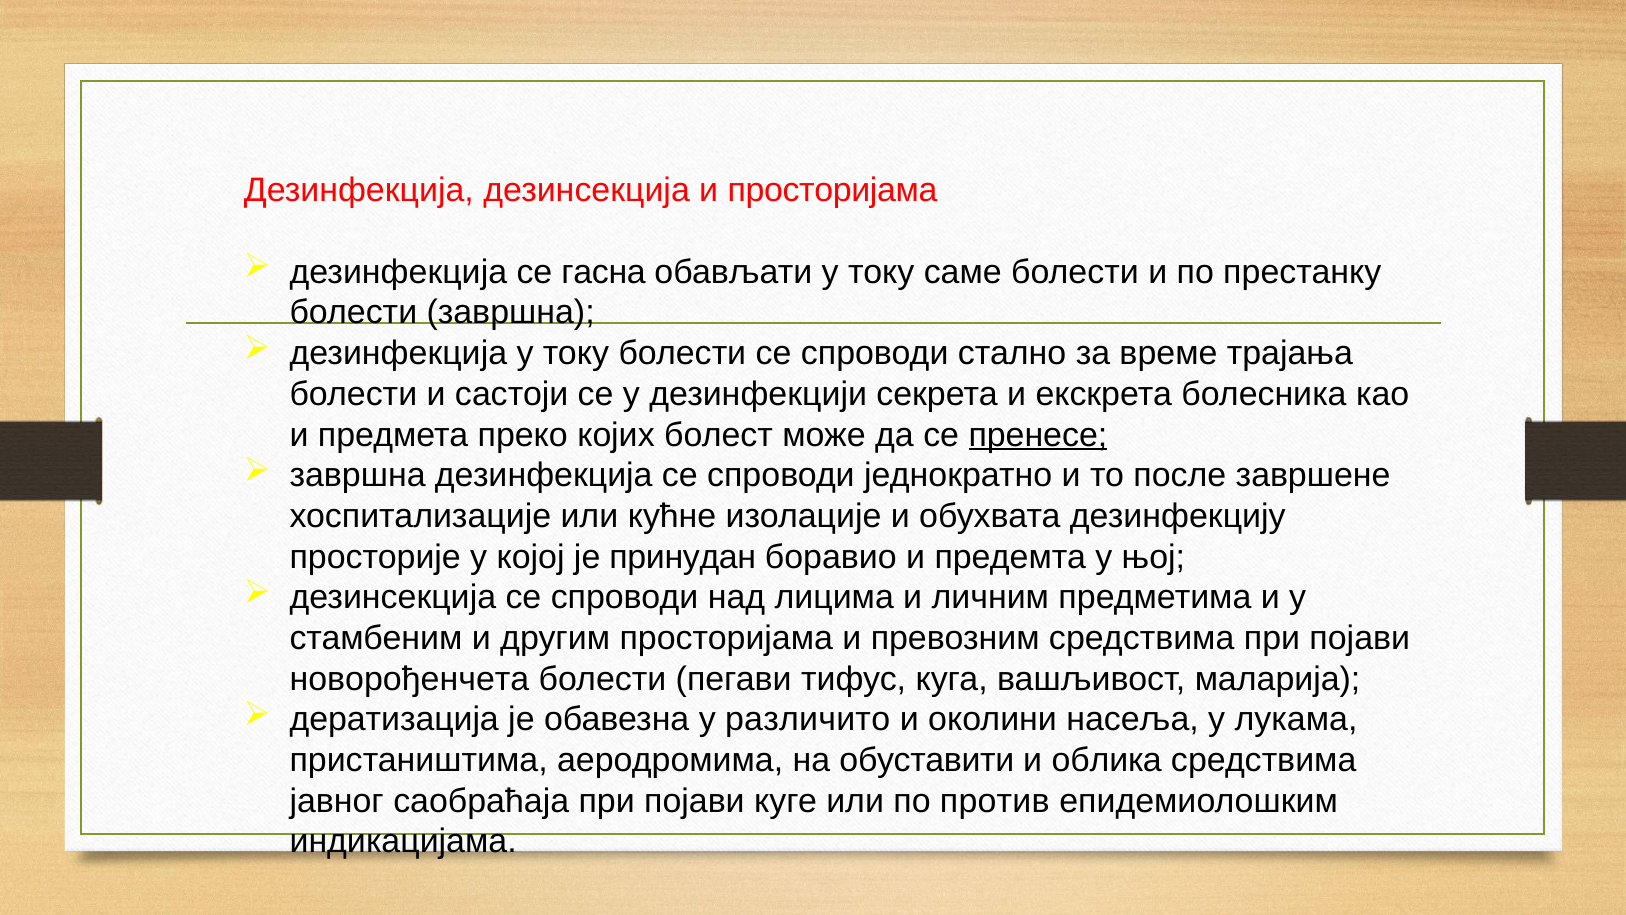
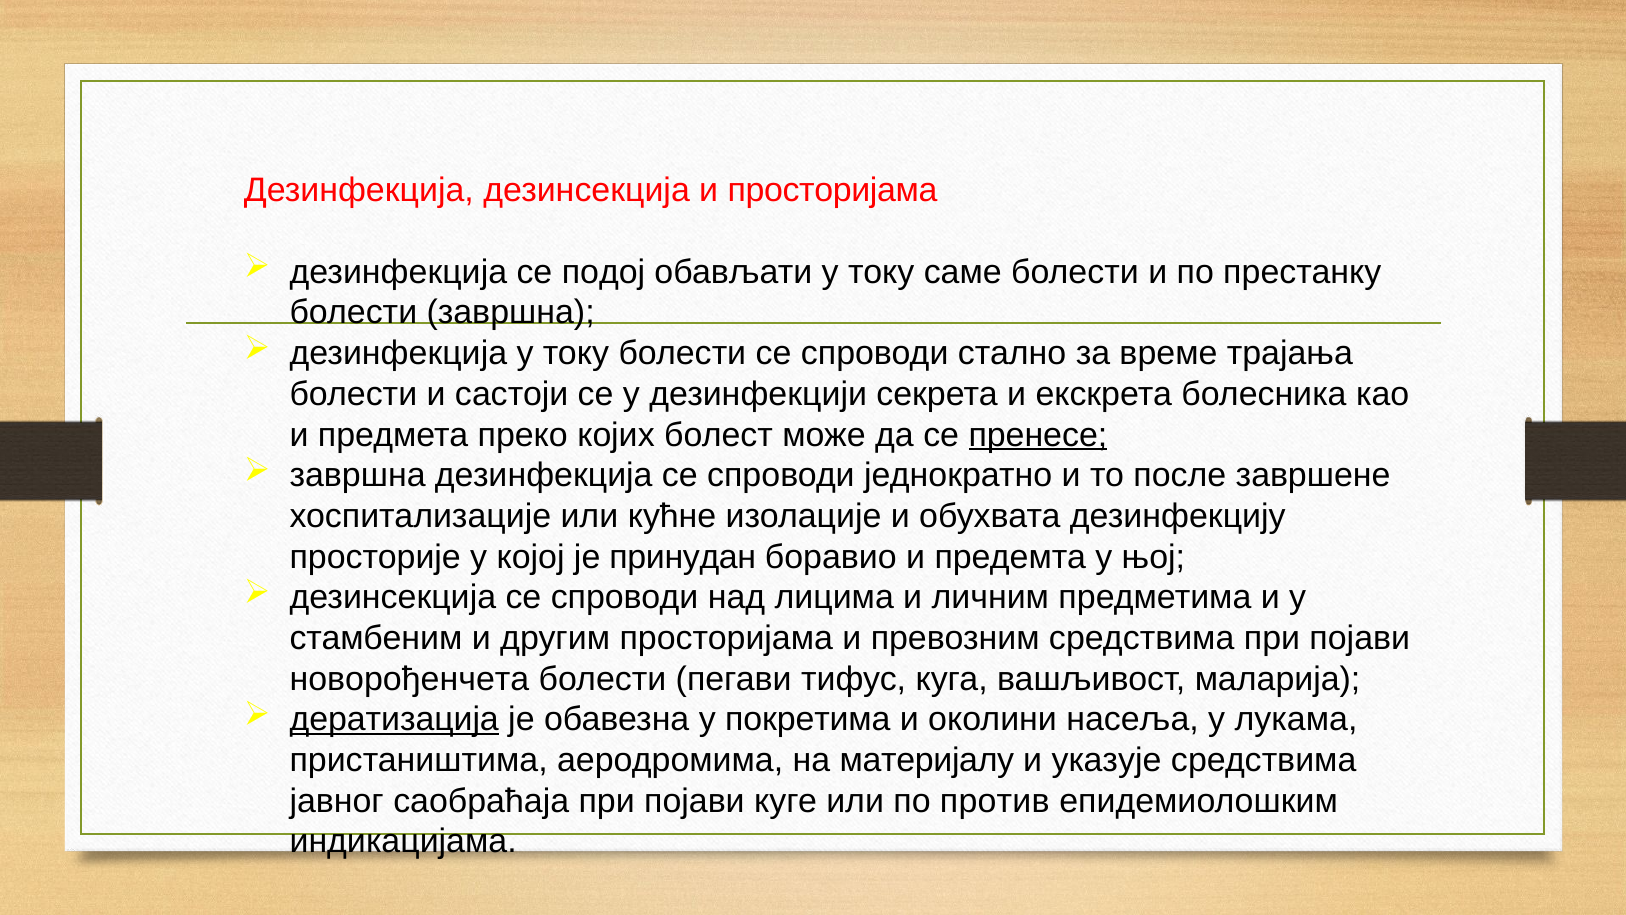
гасна: гасна -> подој
дератизација underline: none -> present
различито: различито -> покретима
обуставити: обуставити -> материјалу
облика: облика -> указује
